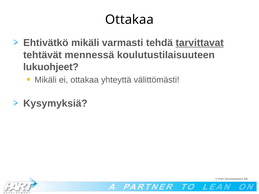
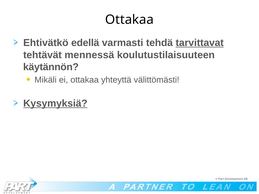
Ehtivätkö mikäli: mikäli -> edellä
lukuohjeet: lukuohjeet -> käytännön
Kysymyksiä underline: none -> present
